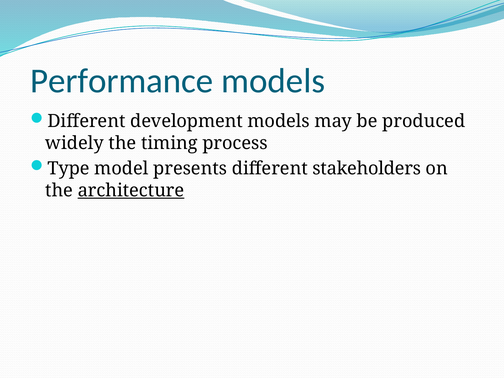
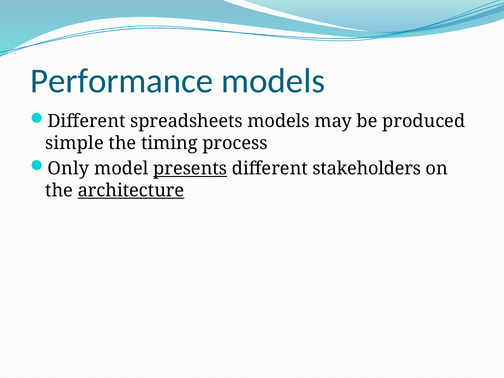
development: development -> spreadsheets
widely: widely -> simple
Type: Type -> Only
presents underline: none -> present
